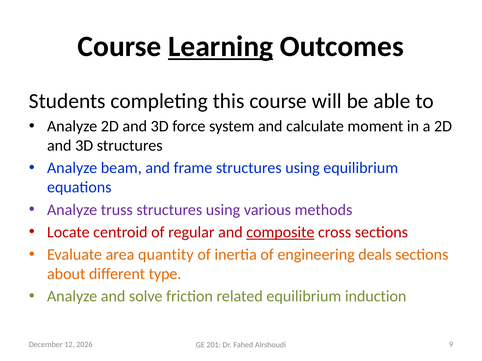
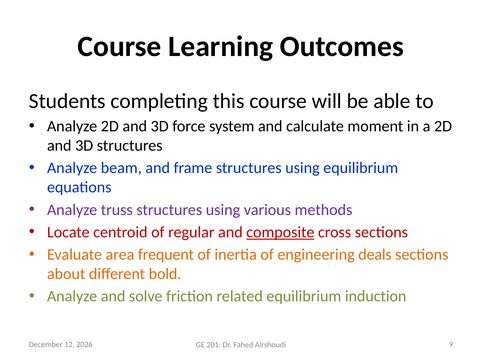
Learning underline: present -> none
quantity: quantity -> frequent
type: type -> bold
